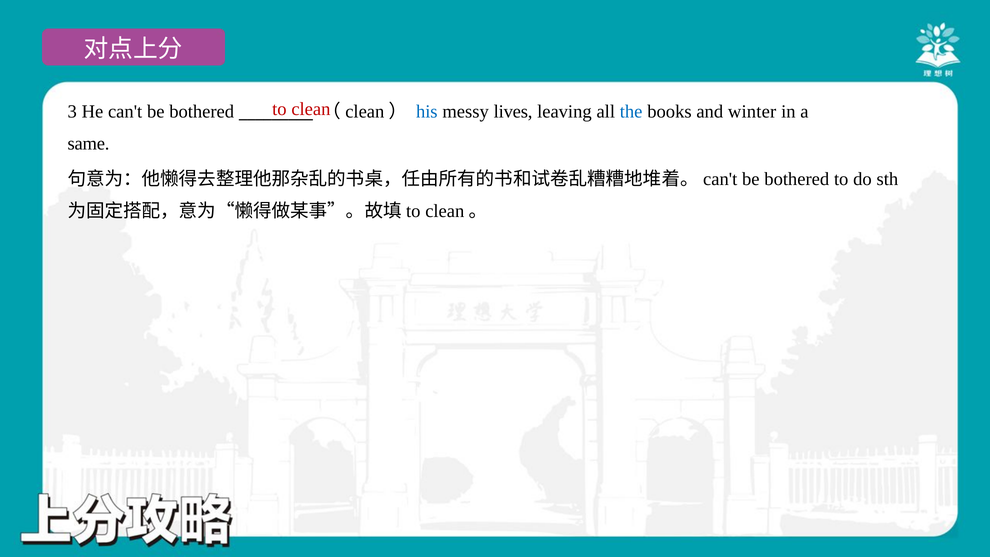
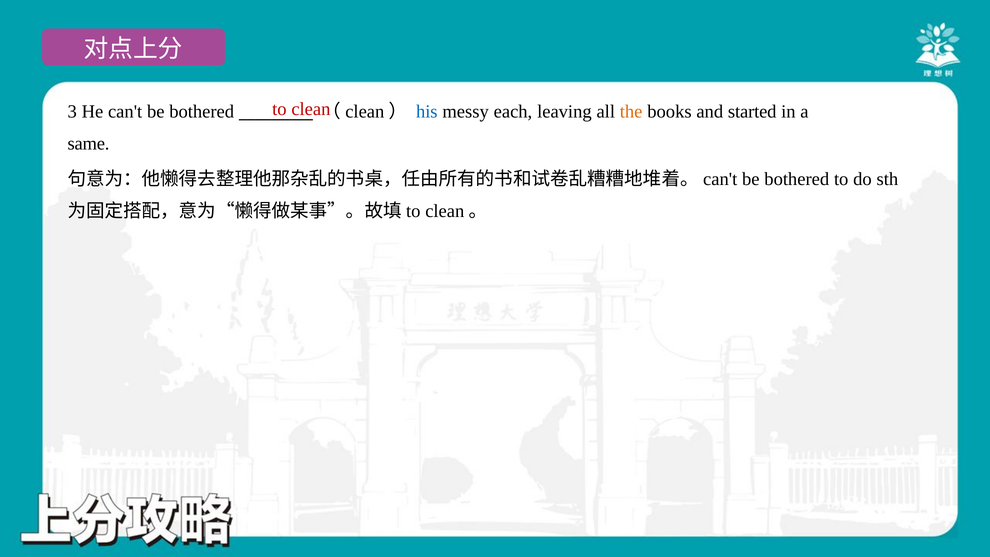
lives: lives -> each
the colour: blue -> orange
winter: winter -> started
